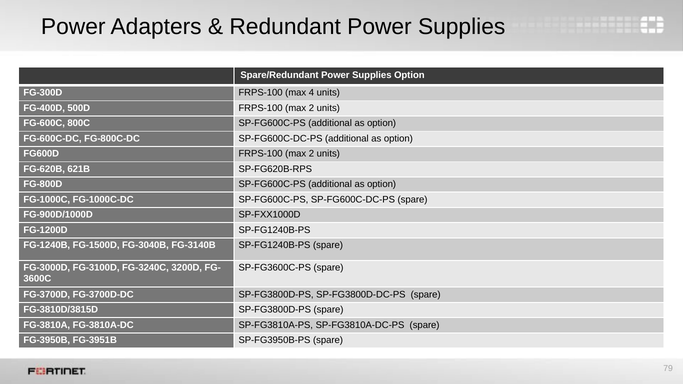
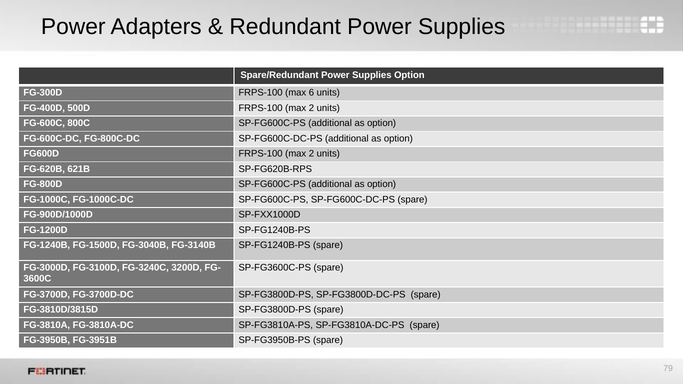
4: 4 -> 6
